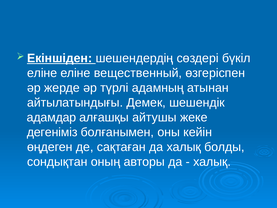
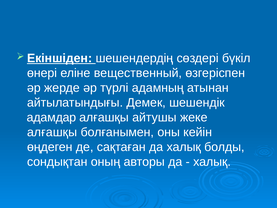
еліне at (42, 73): еліне -> өнері
дегеніміз at (52, 132): дегеніміз -> алғашқы
